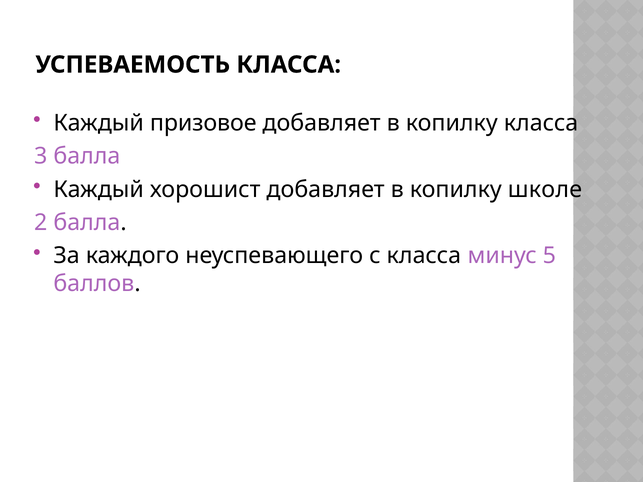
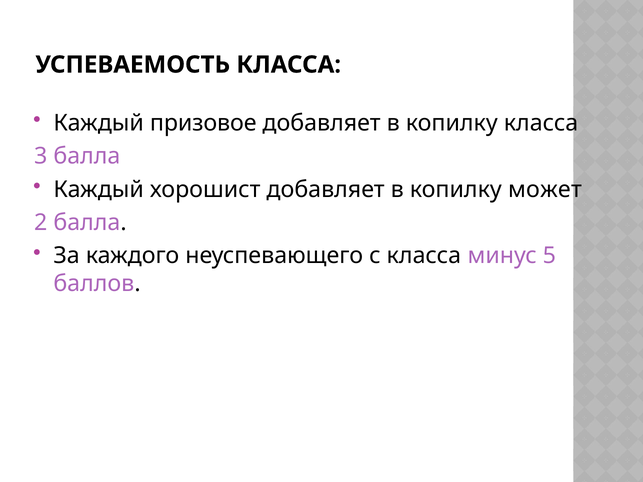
школе: школе -> может
